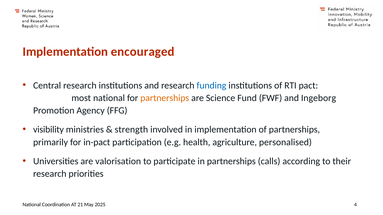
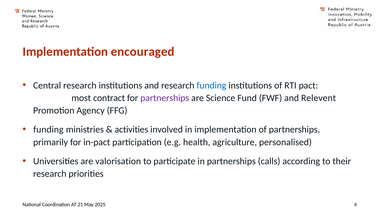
most national: national -> contract
partnerships at (165, 98) colour: orange -> purple
Ingeborg: Ingeborg -> Relevent
visibility at (48, 130): visibility -> funding
strength: strength -> activities
